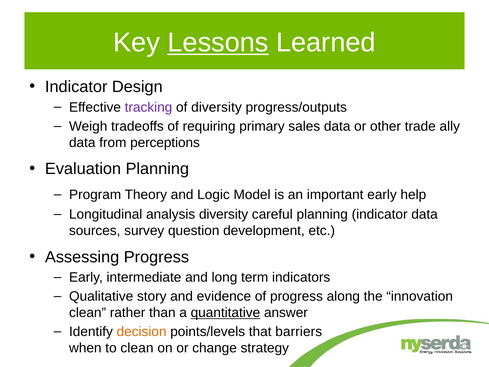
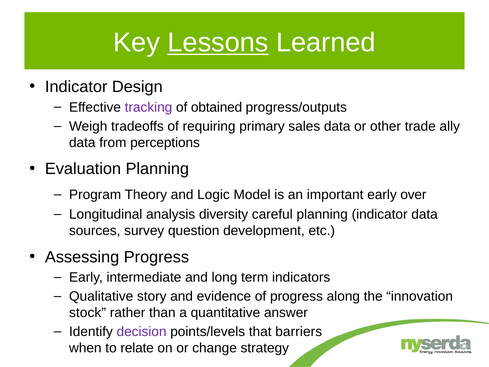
of diversity: diversity -> obtained
help: help -> over
clean at (88, 313): clean -> stock
quantitative underline: present -> none
decision colour: orange -> purple
to clean: clean -> relate
